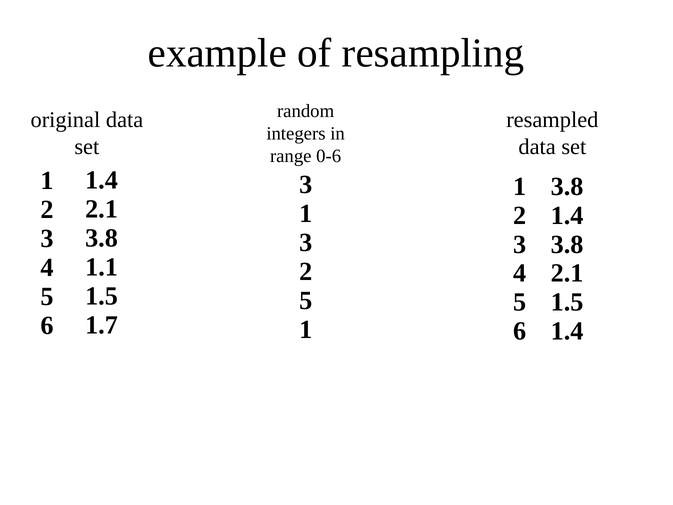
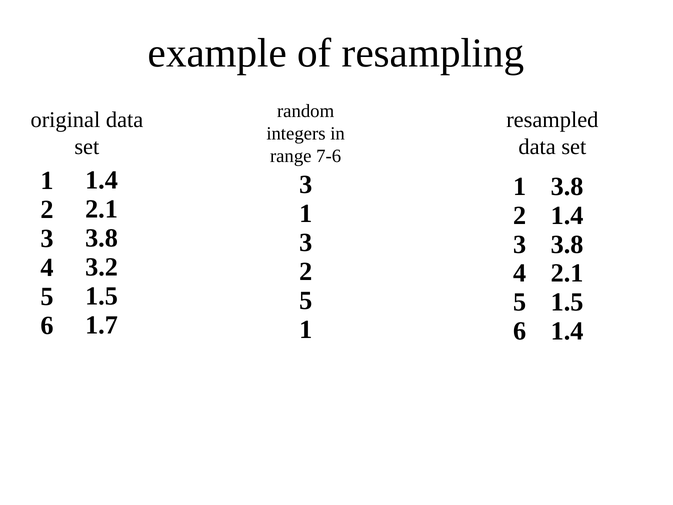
0-6: 0-6 -> 7-6
1.1: 1.1 -> 3.2
